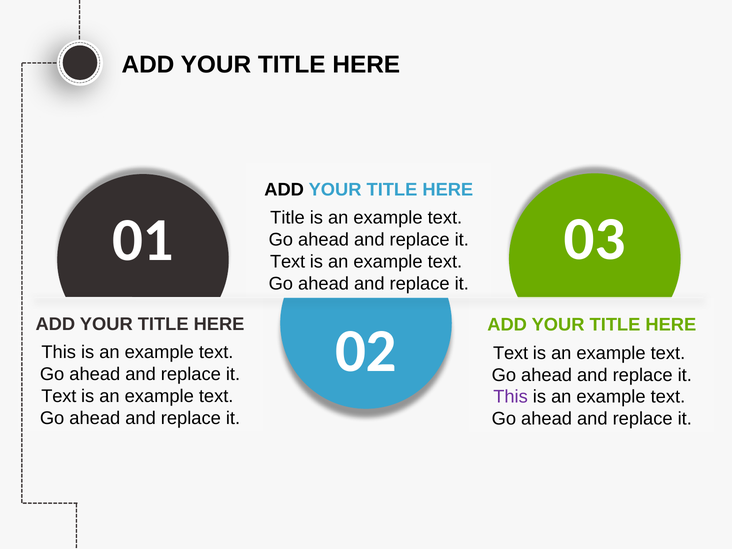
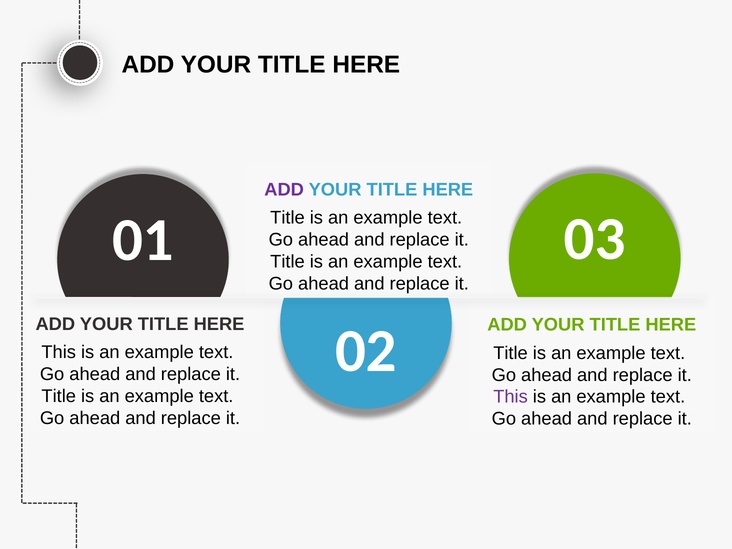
ADD at (284, 190) colour: black -> purple
Text at (288, 262): Text -> Title
Text at (511, 353): Text -> Title
Text at (59, 396): Text -> Title
